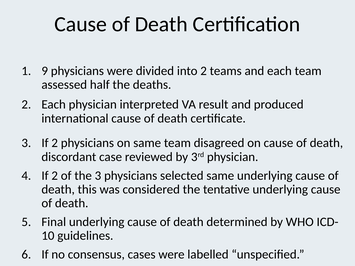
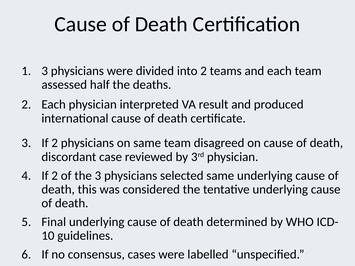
9 at (45, 71): 9 -> 3
